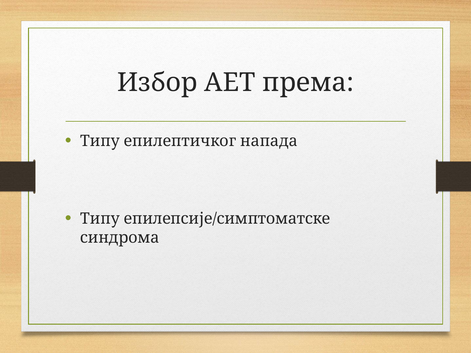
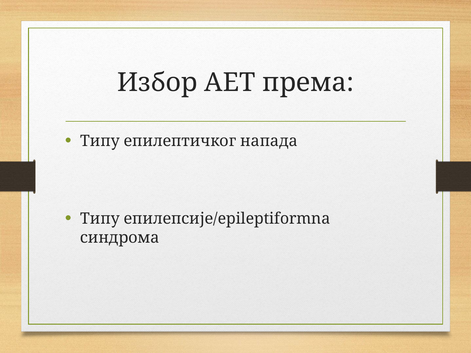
епилепсије/симптоматске: епилепсије/симптоматске -> епилепсије/epileptiformna
